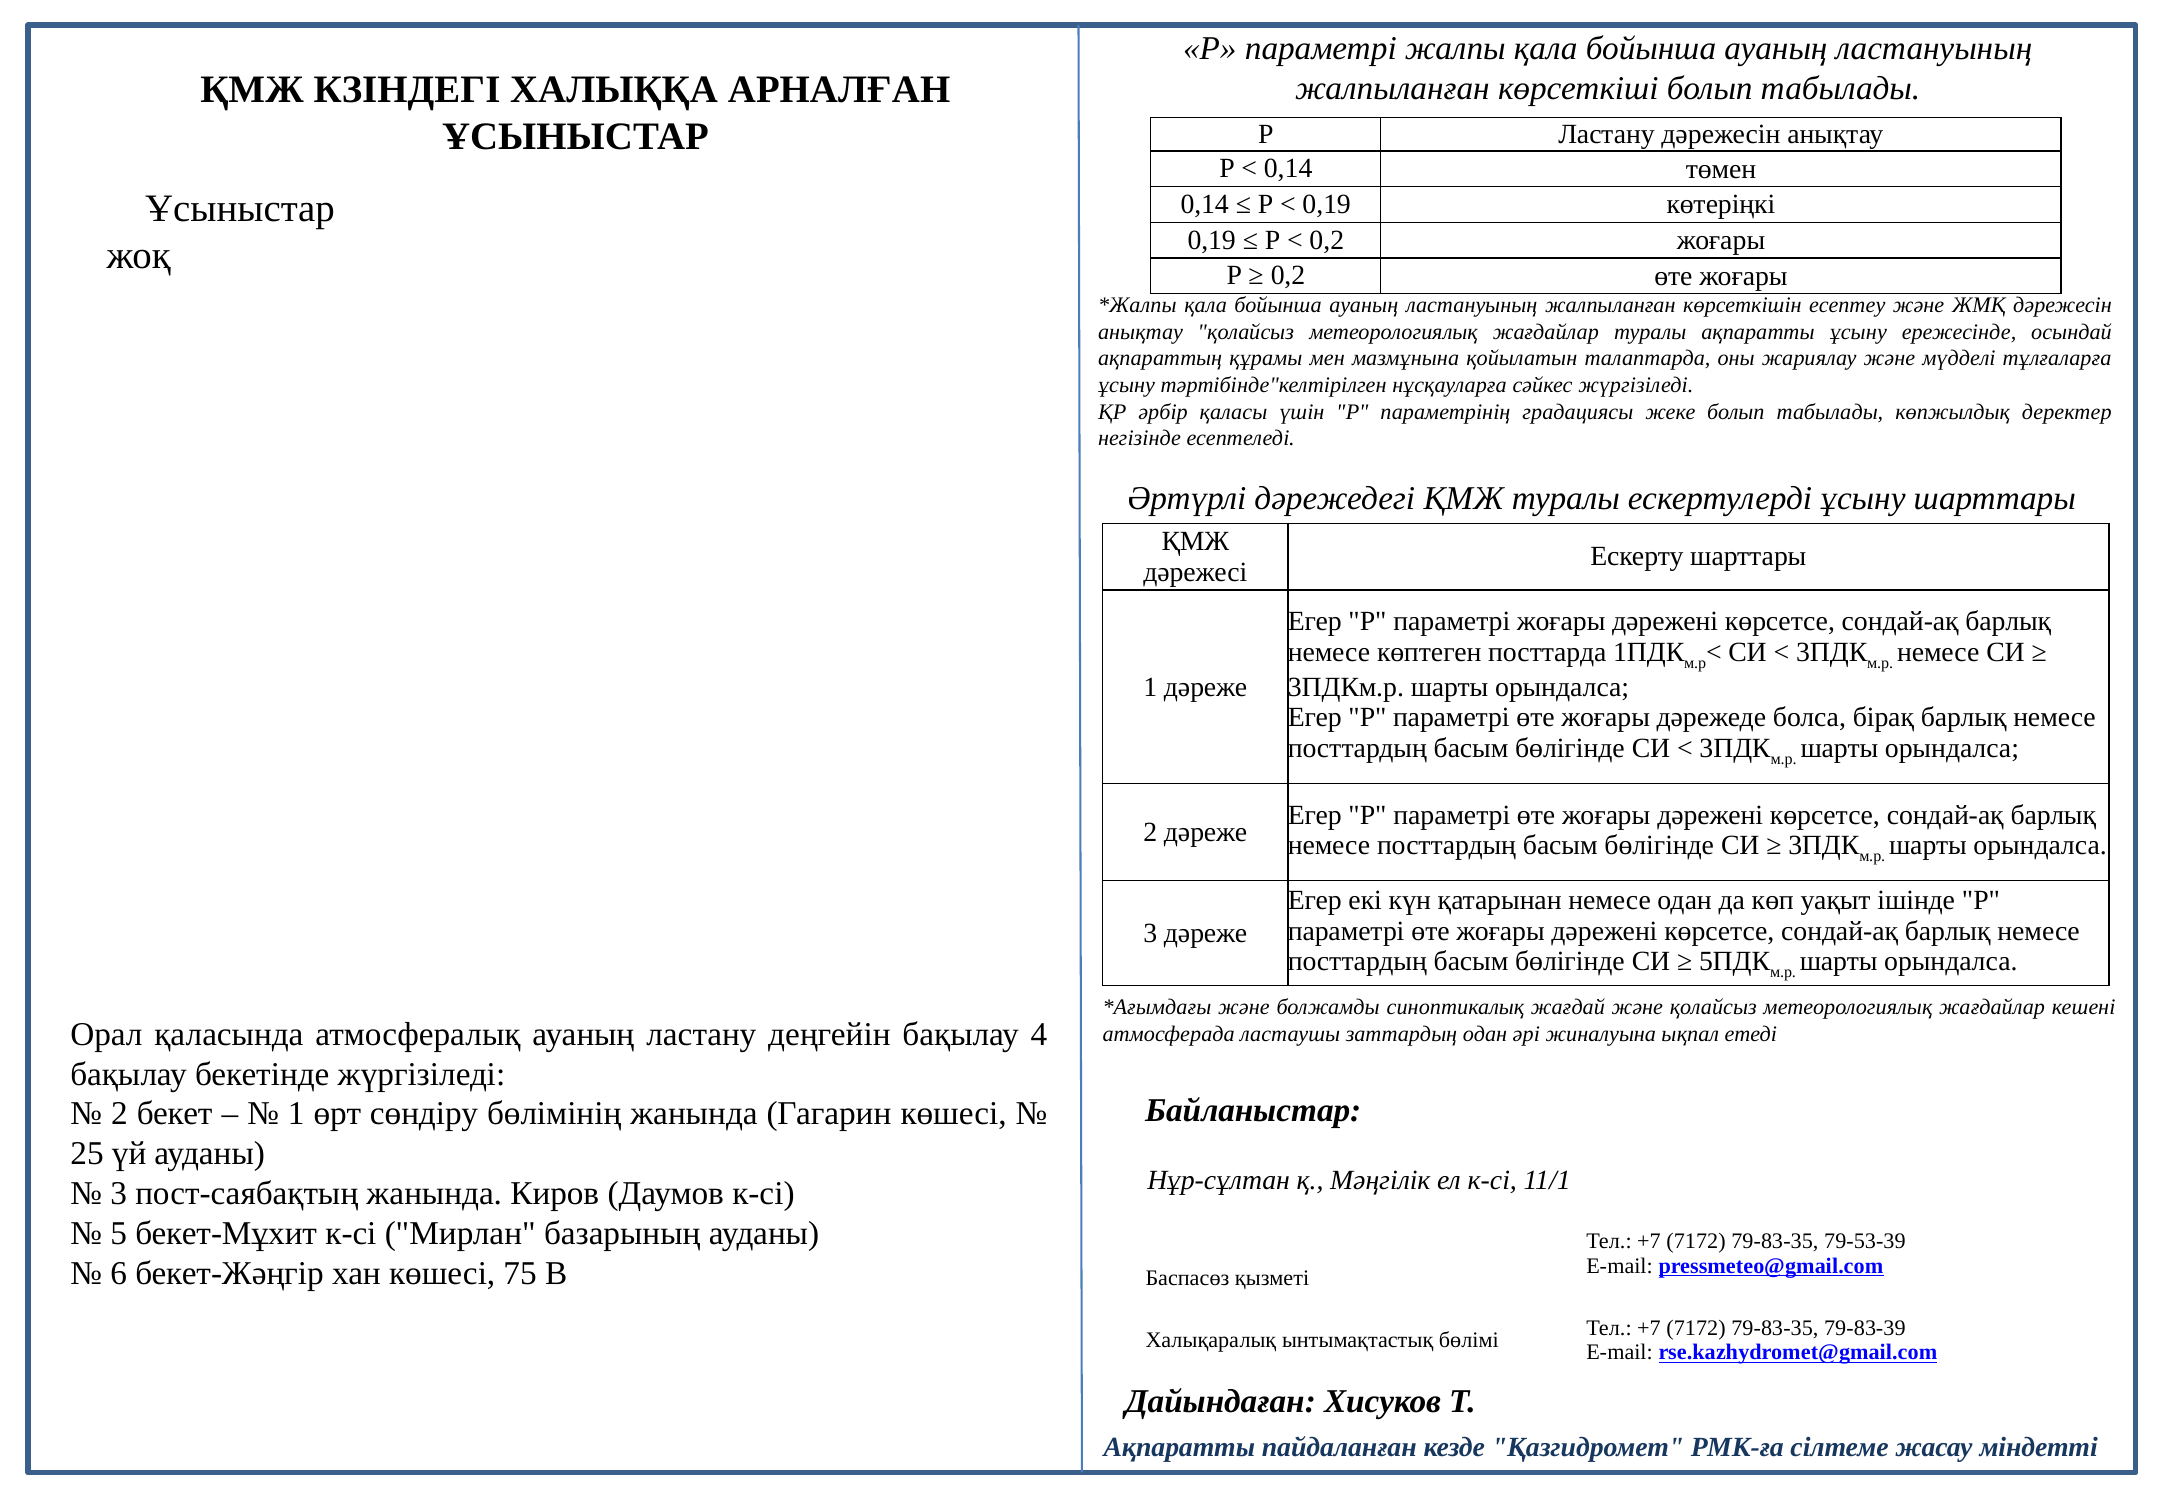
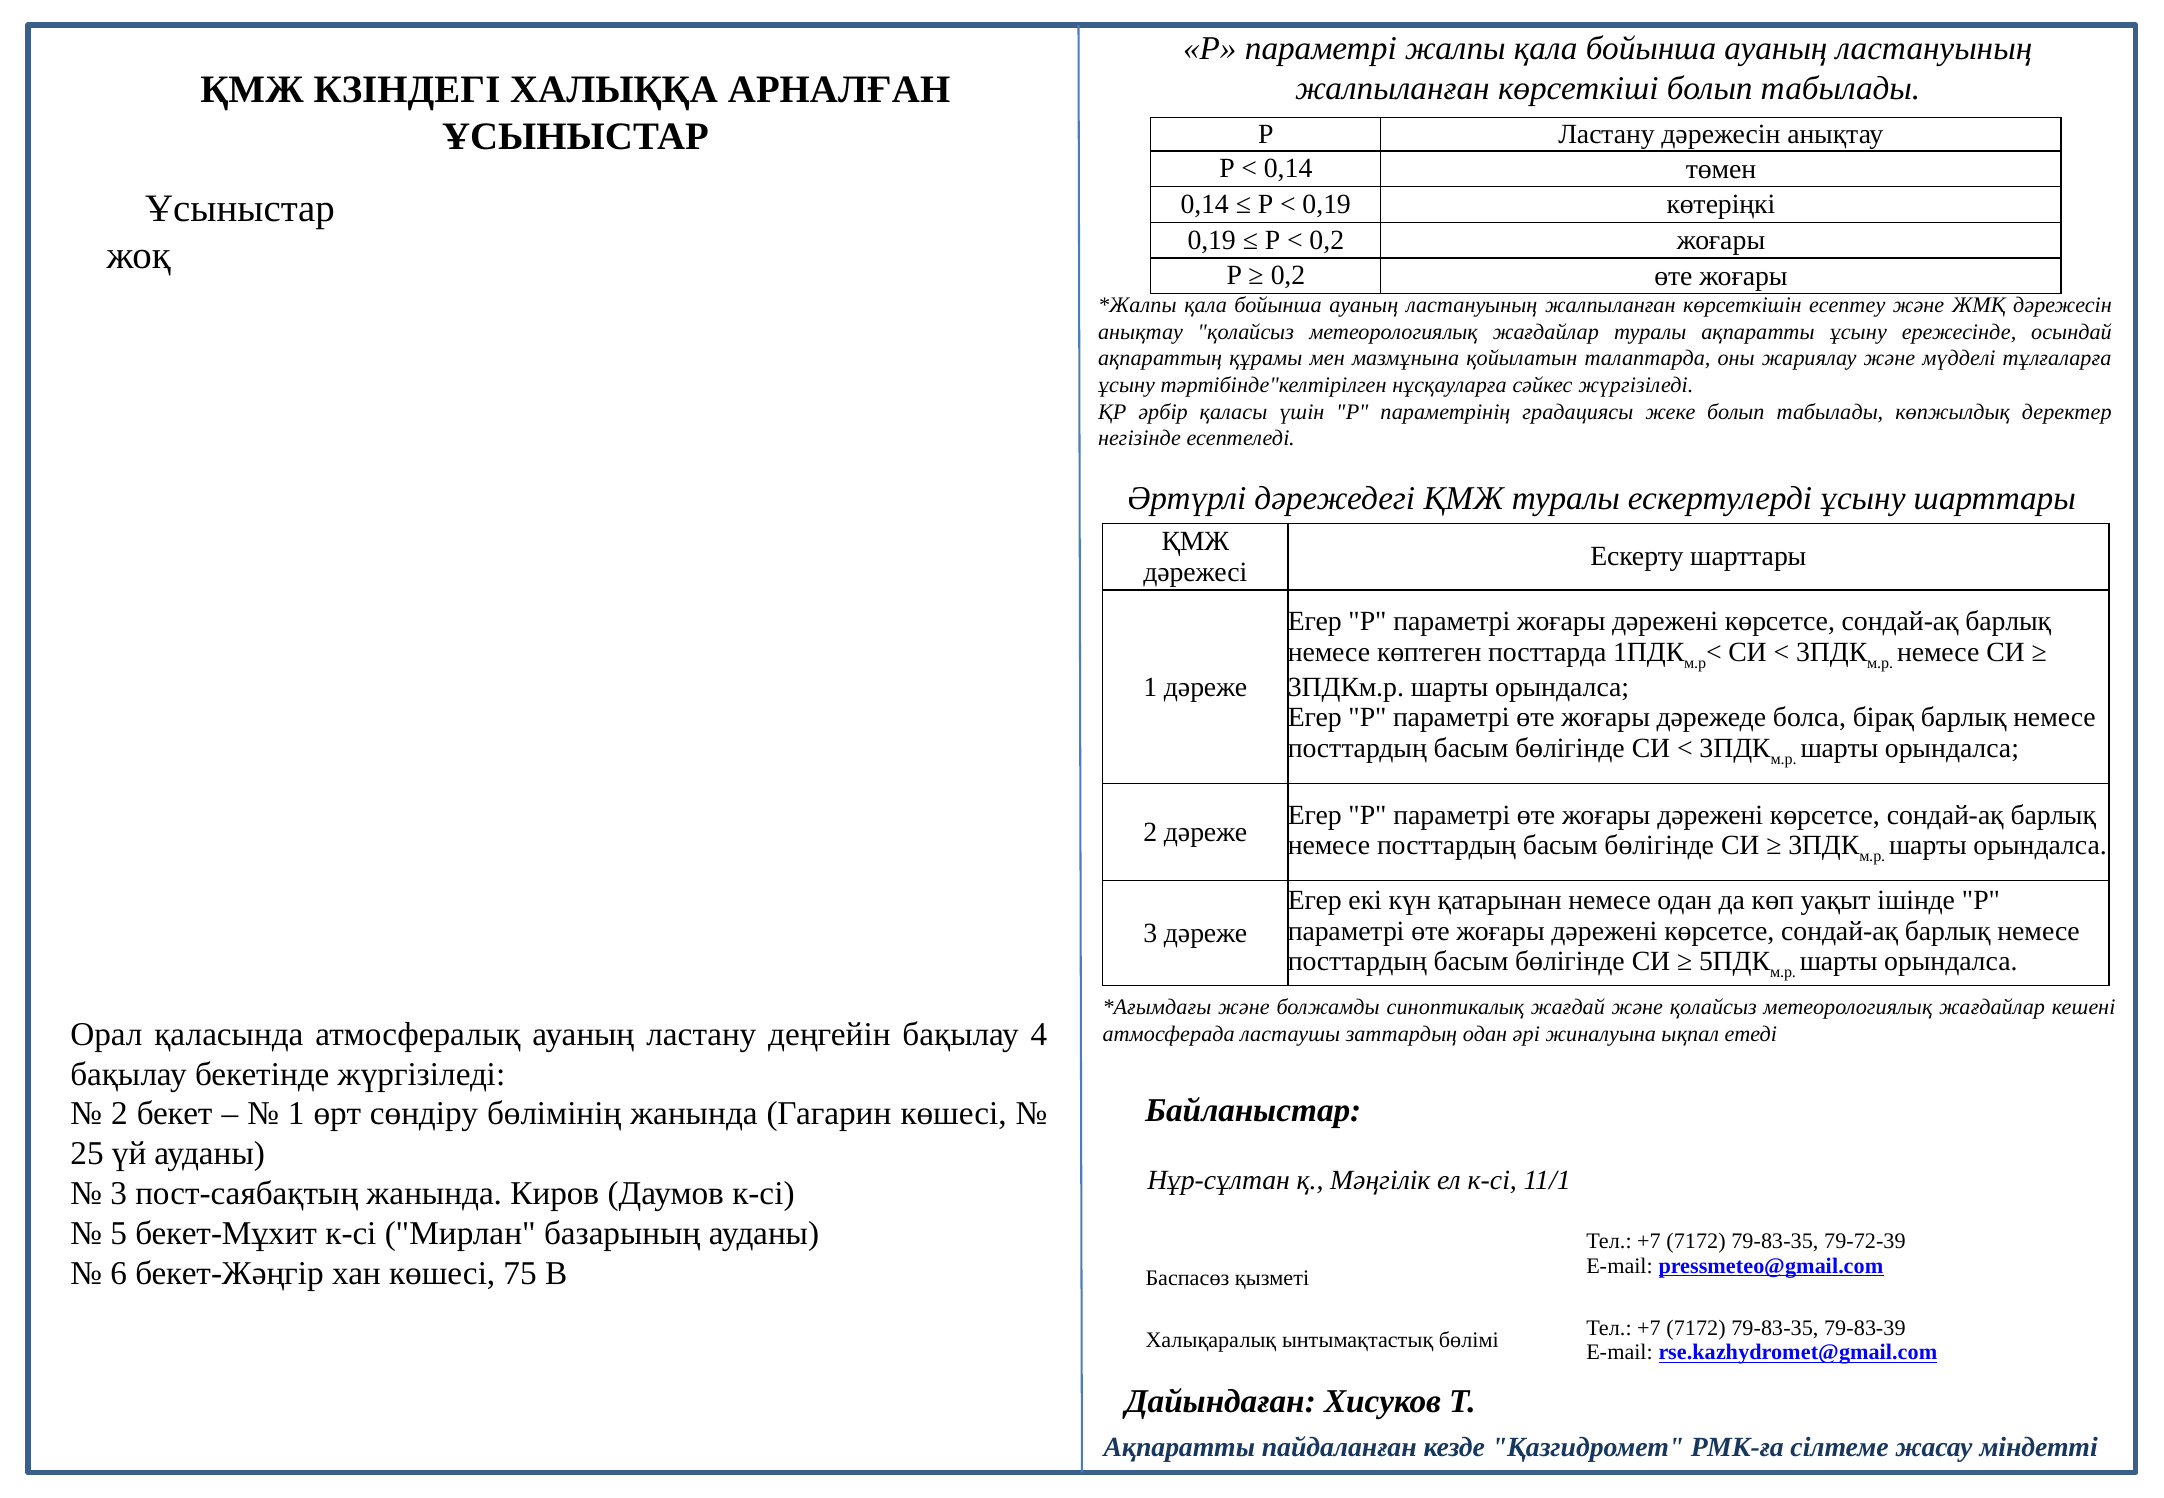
79-53-39: 79-53-39 -> 79-72-39
